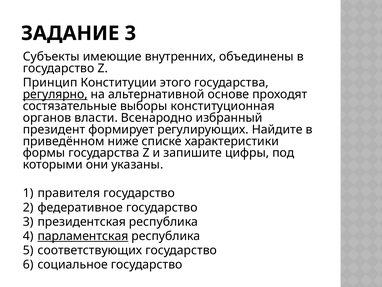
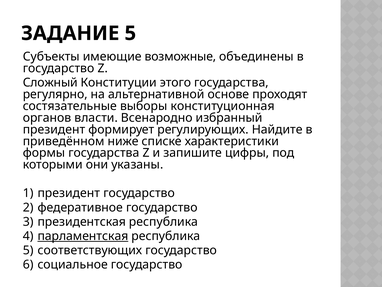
ЗАДАНИЕ 3: 3 -> 5
внутренних: внутренних -> возможные
Принцип: Принцип -> Сложный
регулярно underline: present -> none
1 правителя: правителя -> президент
